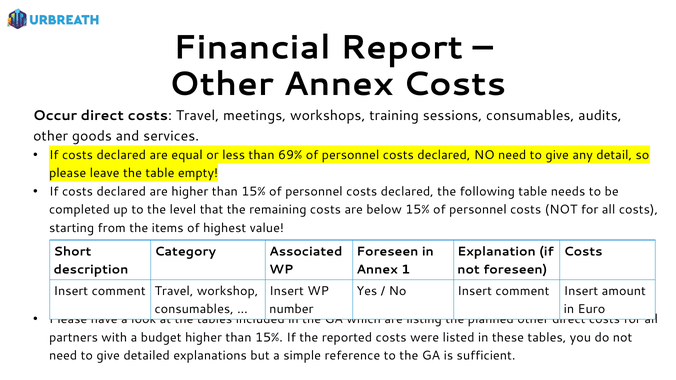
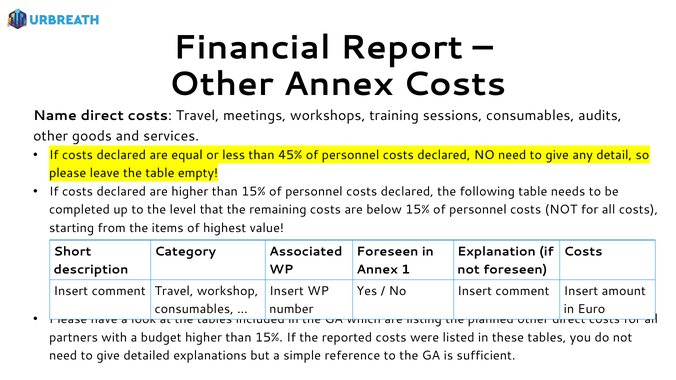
Occur: Occur -> Name
69%: 69% -> 45%
